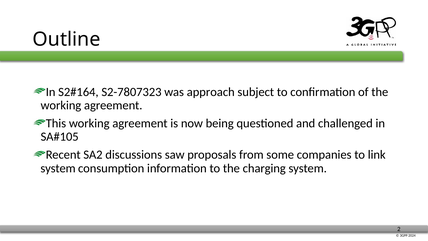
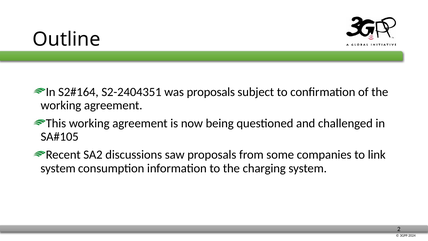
S2-7807323: S2-7807323 -> S2-2404351
was approach: approach -> proposals
